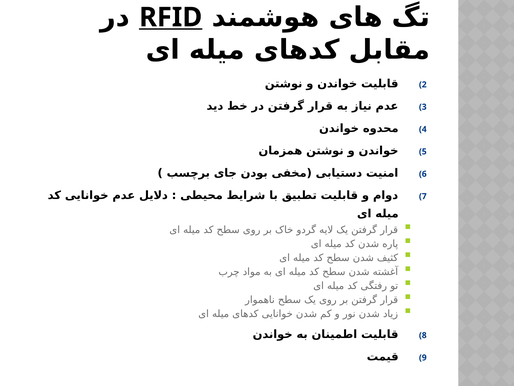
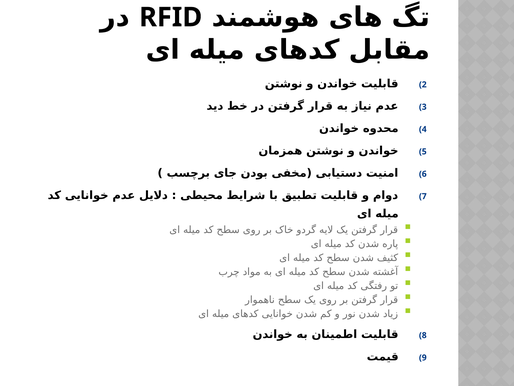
RFID underline: present -> none
